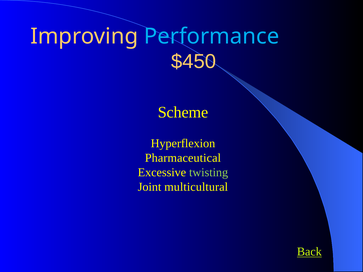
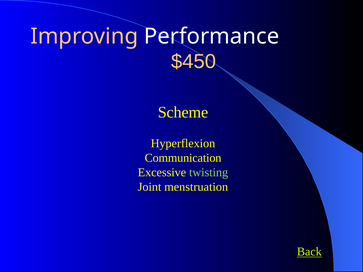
Performance colour: light blue -> white
Pharmaceutical: Pharmaceutical -> Communication
multicultural: multicultural -> menstruation
